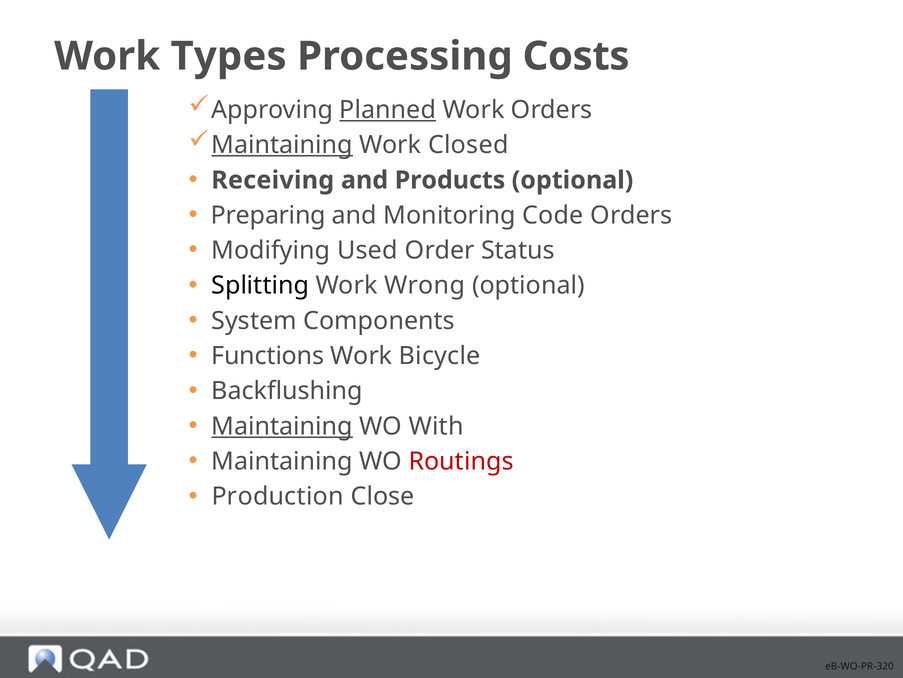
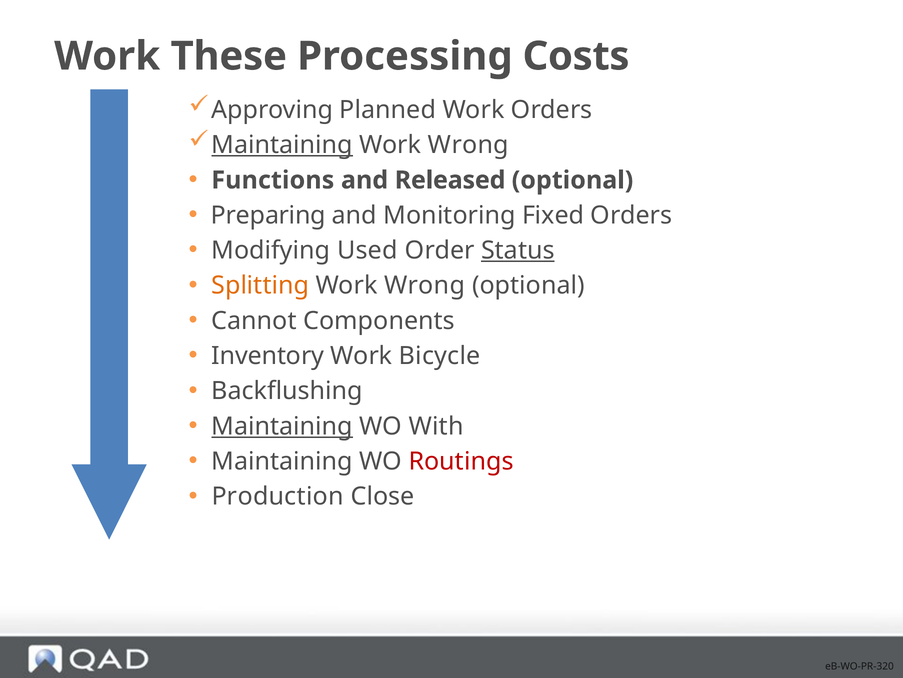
Types: Types -> These
Planned underline: present -> none
Closed at (468, 145): Closed -> Wrong
Receiving: Receiving -> Functions
Products: Products -> Released
Code: Code -> Fixed
Status underline: none -> present
Splitting colour: black -> orange
System: System -> Cannot
Functions: Functions -> Inventory
